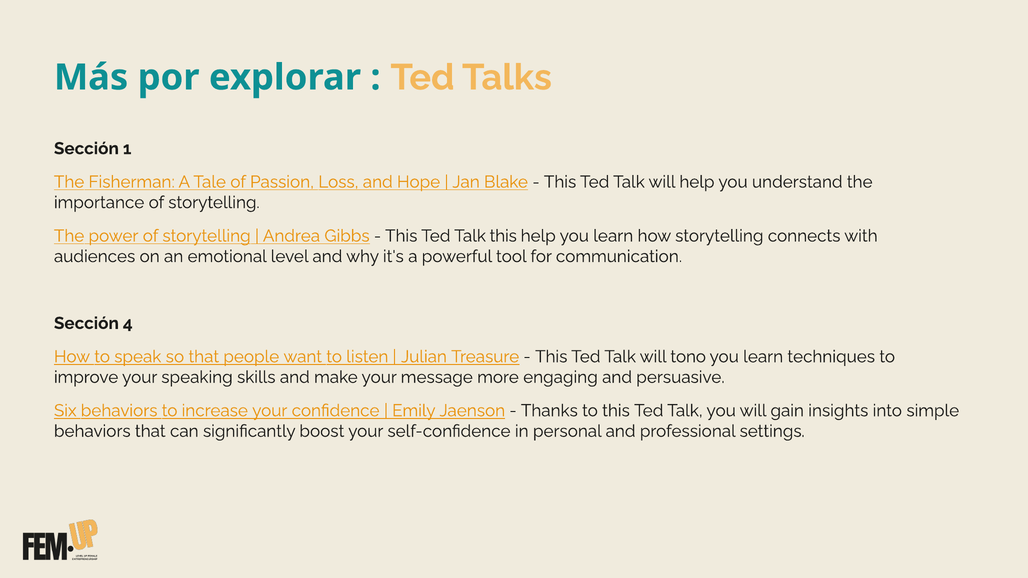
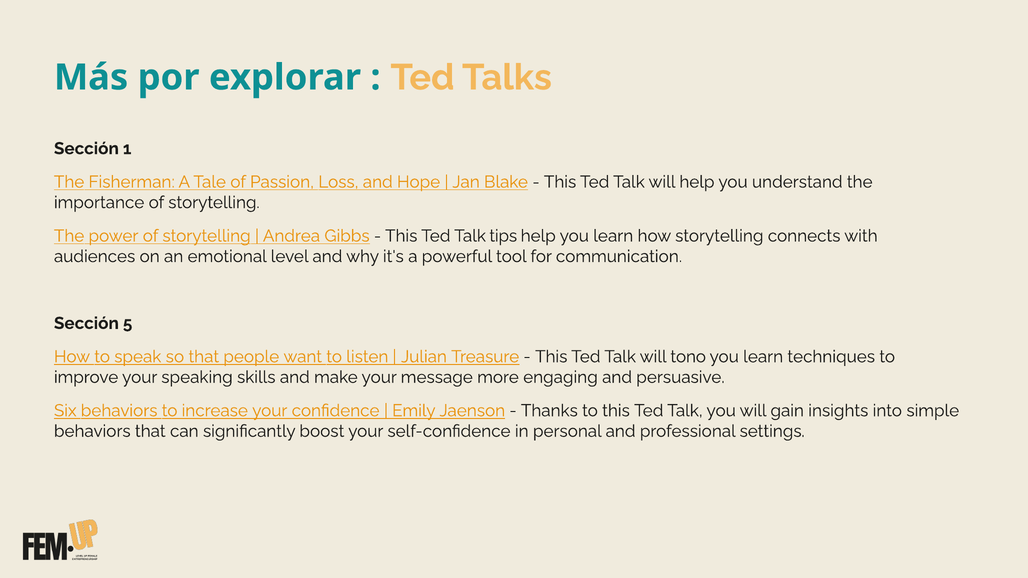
Talk this: this -> tips
4: 4 -> 5
